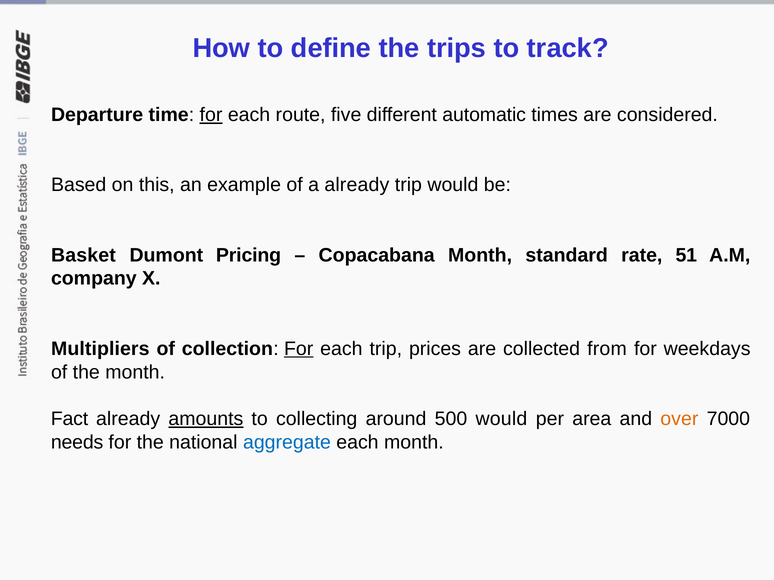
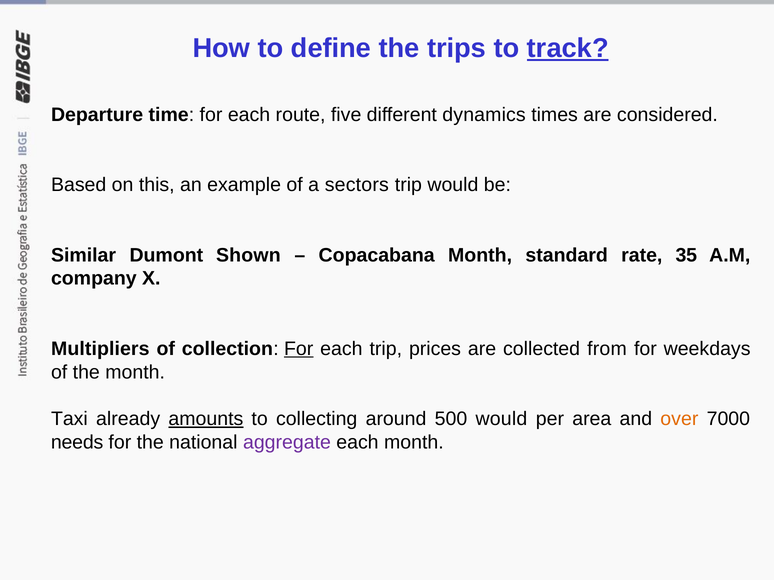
track underline: none -> present
for at (211, 115) underline: present -> none
automatic: automatic -> dynamics
a already: already -> sectors
Basket: Basket -> Similar
Pricing: Pricing -> Shown
51: 51 -> 35
Fact: Fact -> Taxi
aggregate colour: blue -> purple
